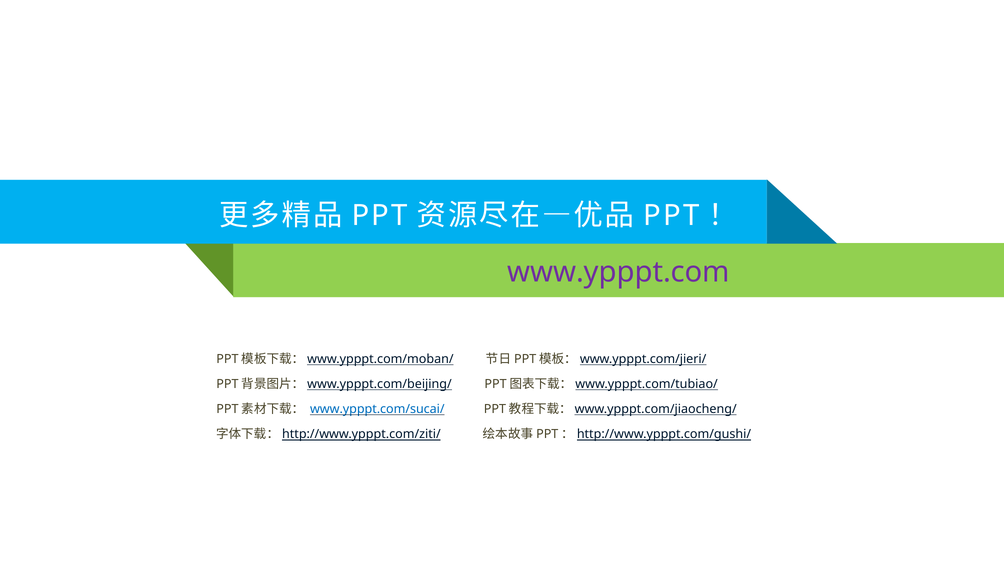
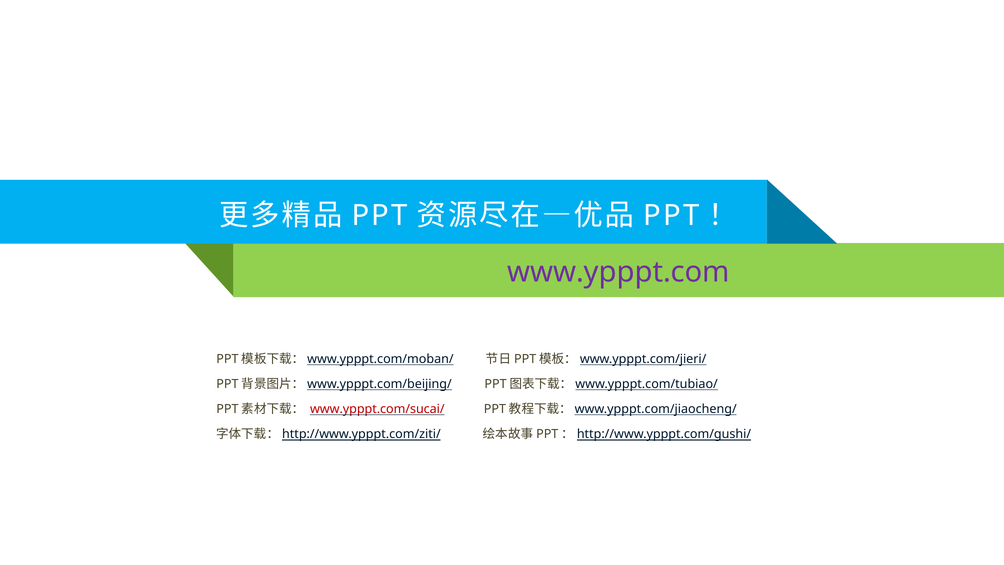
www.ypppt.com/sucai/ colour: blue -> red
